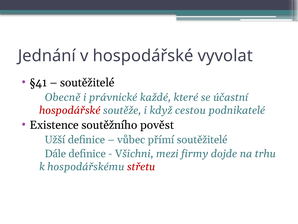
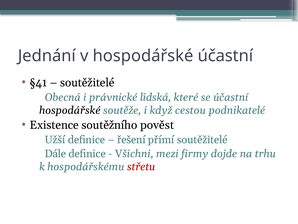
hospodářské vyvolat: vyvolat -> účastní
Obecně: Obecně -> Obecná
každé: každé -> lidská
hospodářské at (70, 110) colour: red -> black
vůbec: vůbec -> řešení
